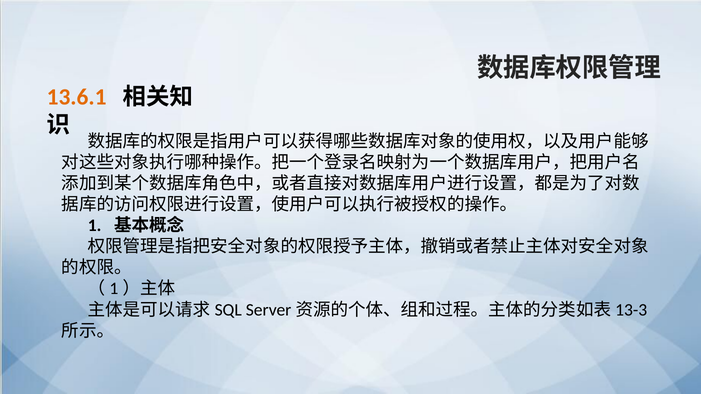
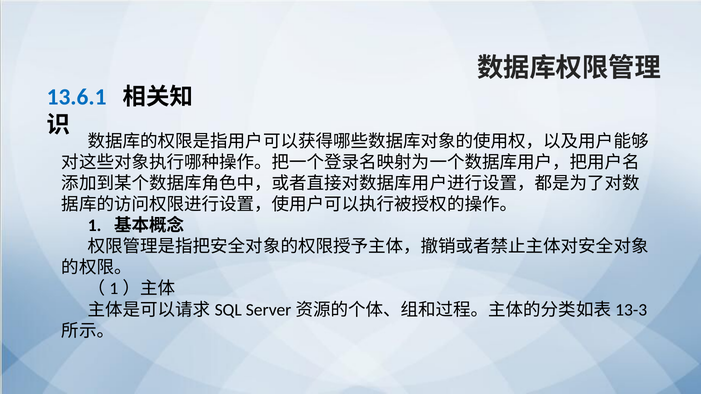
13.6.1 colour: orange -> blue
